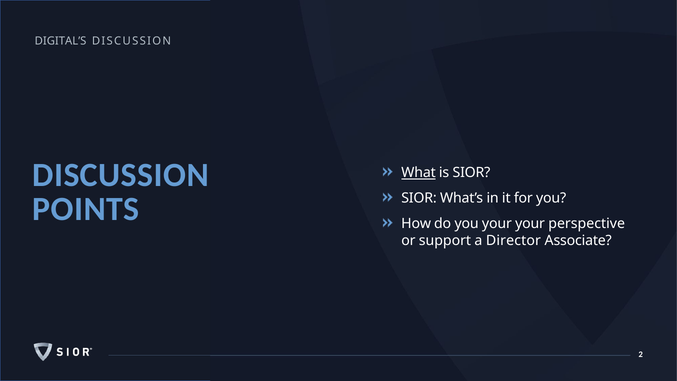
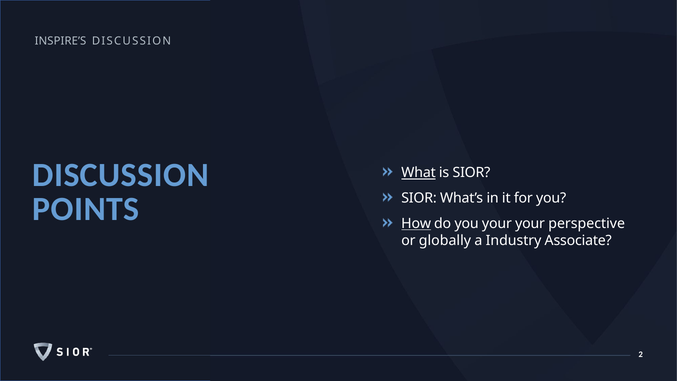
DIGITAL’S: DIGITAL’S -> INSPIRE’S
How underline: none -> present
support: support -> globally
Director: Director -> Industry
